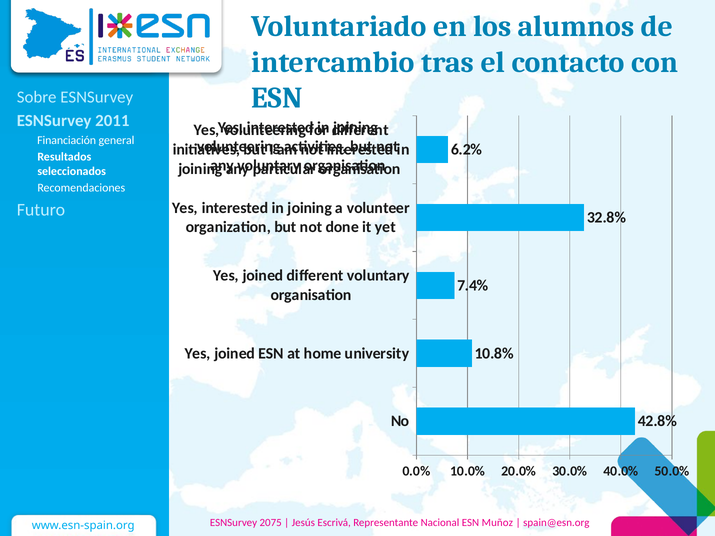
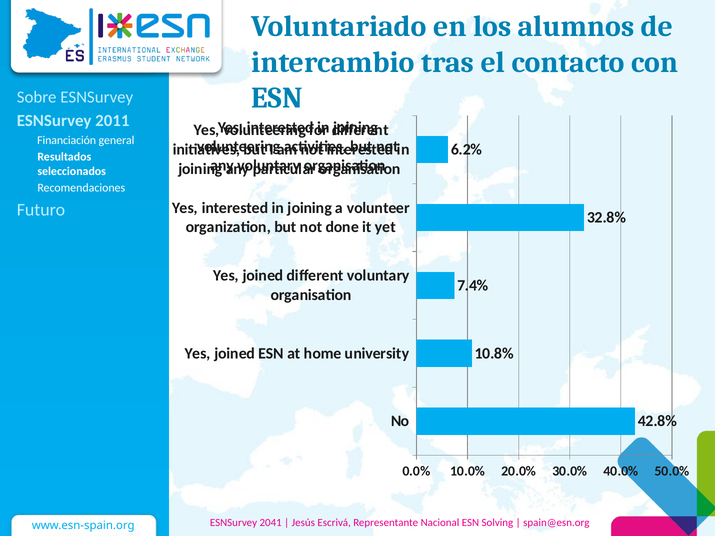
2075: 2075 -> 2041
Muñoz: Muñoz -> Solving
